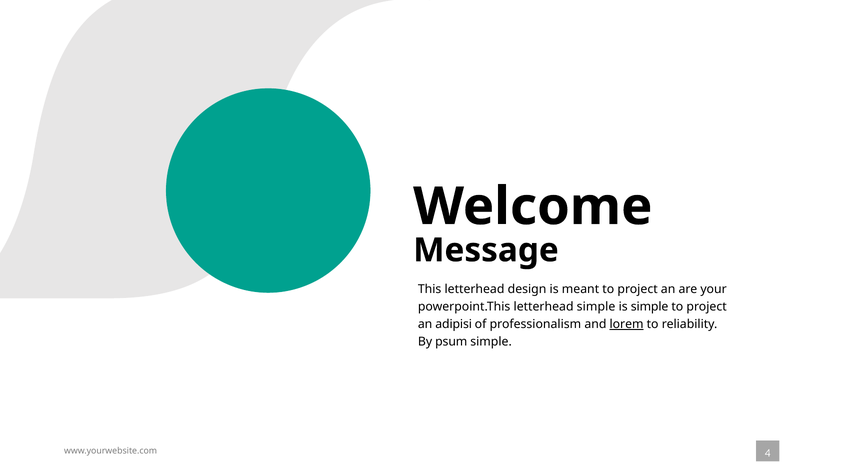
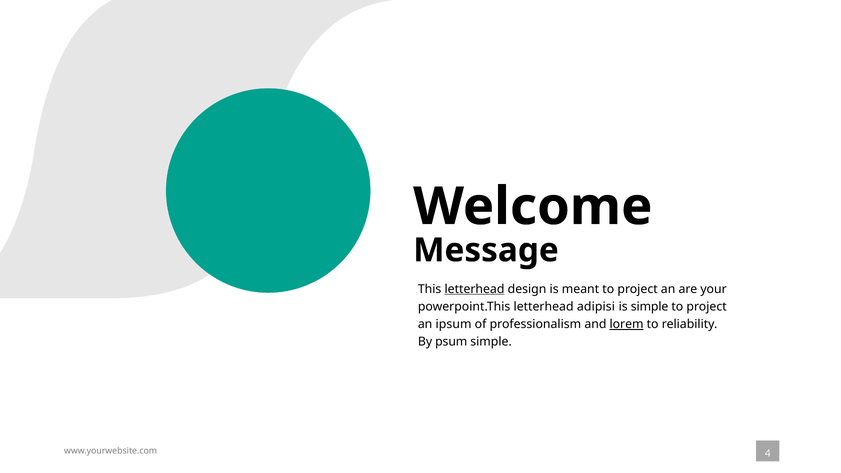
letterhead at (474, 289) underline: none -> present
letterhead simple: simple -> adipisi
adipisi: adipisi -> ipsum
